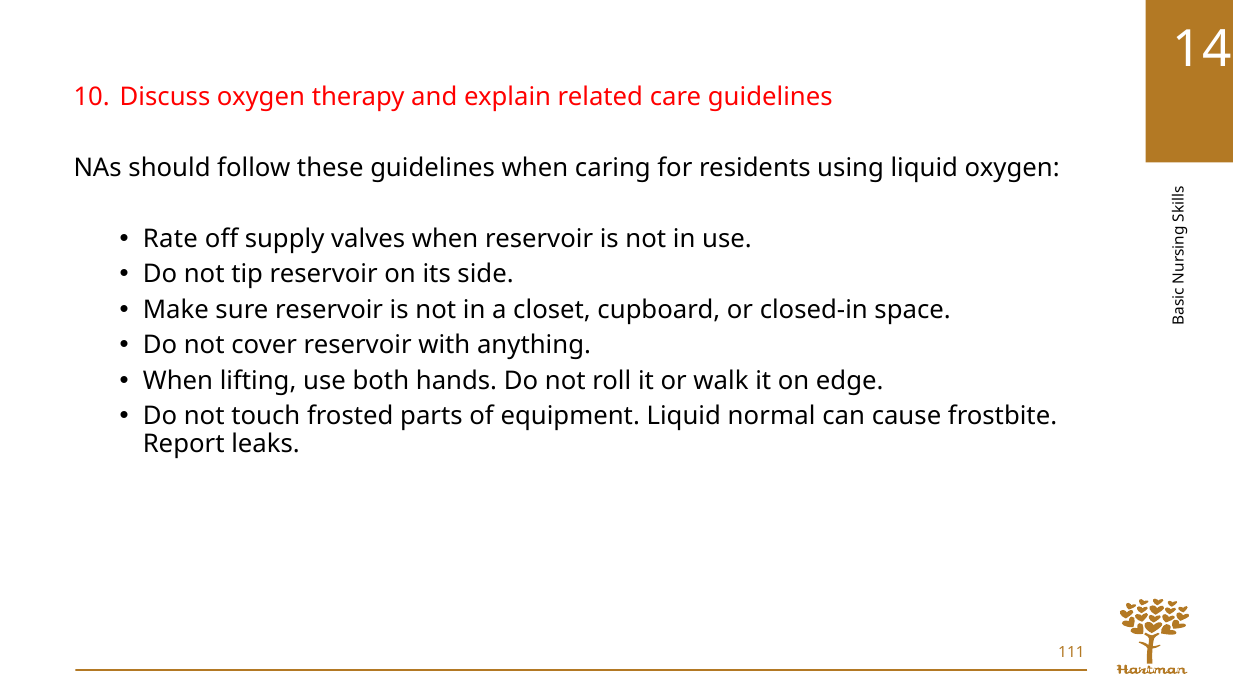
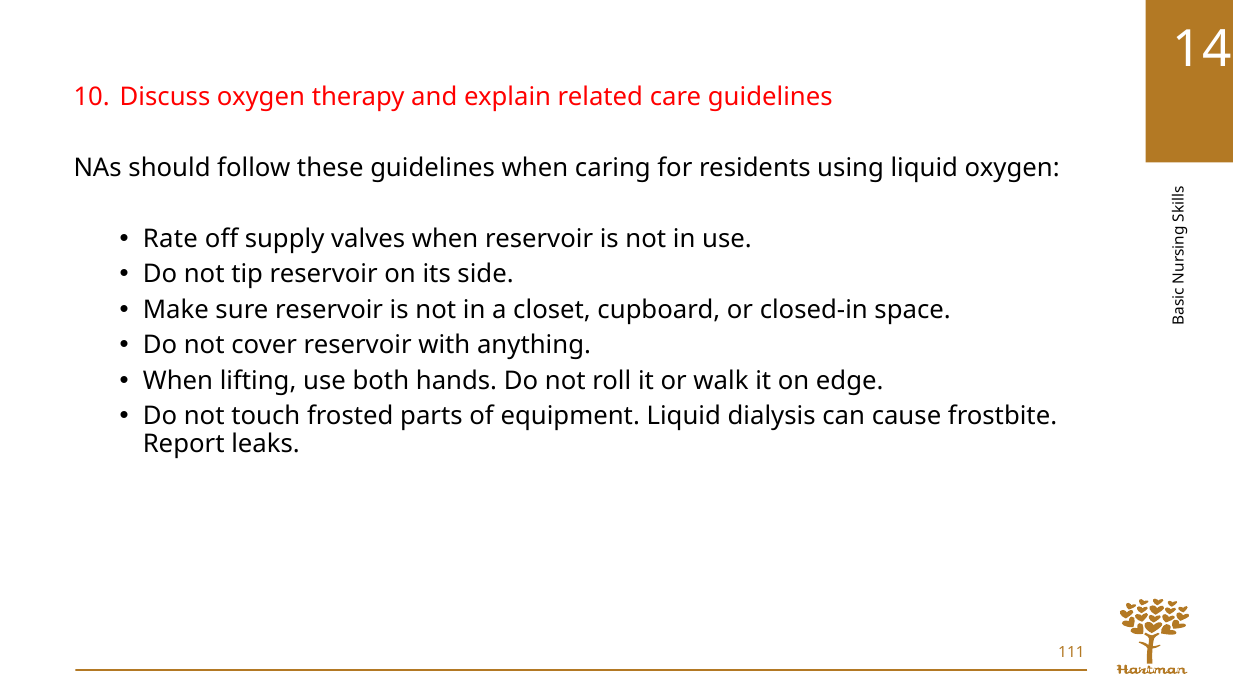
normal: normal -> dialysis
